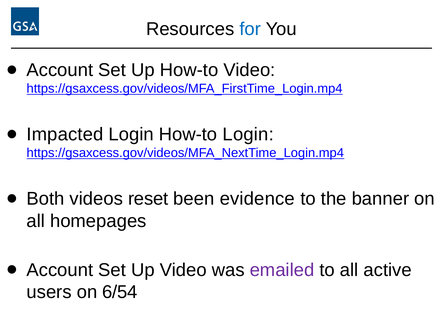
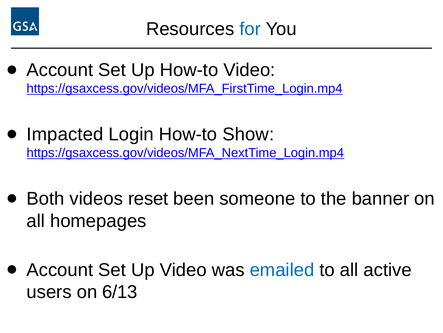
How-to Login: Login -> Show
evidence: evidence -> someone
emailed colour: purple -> blue
6/54: 6/54 -> 6/13
